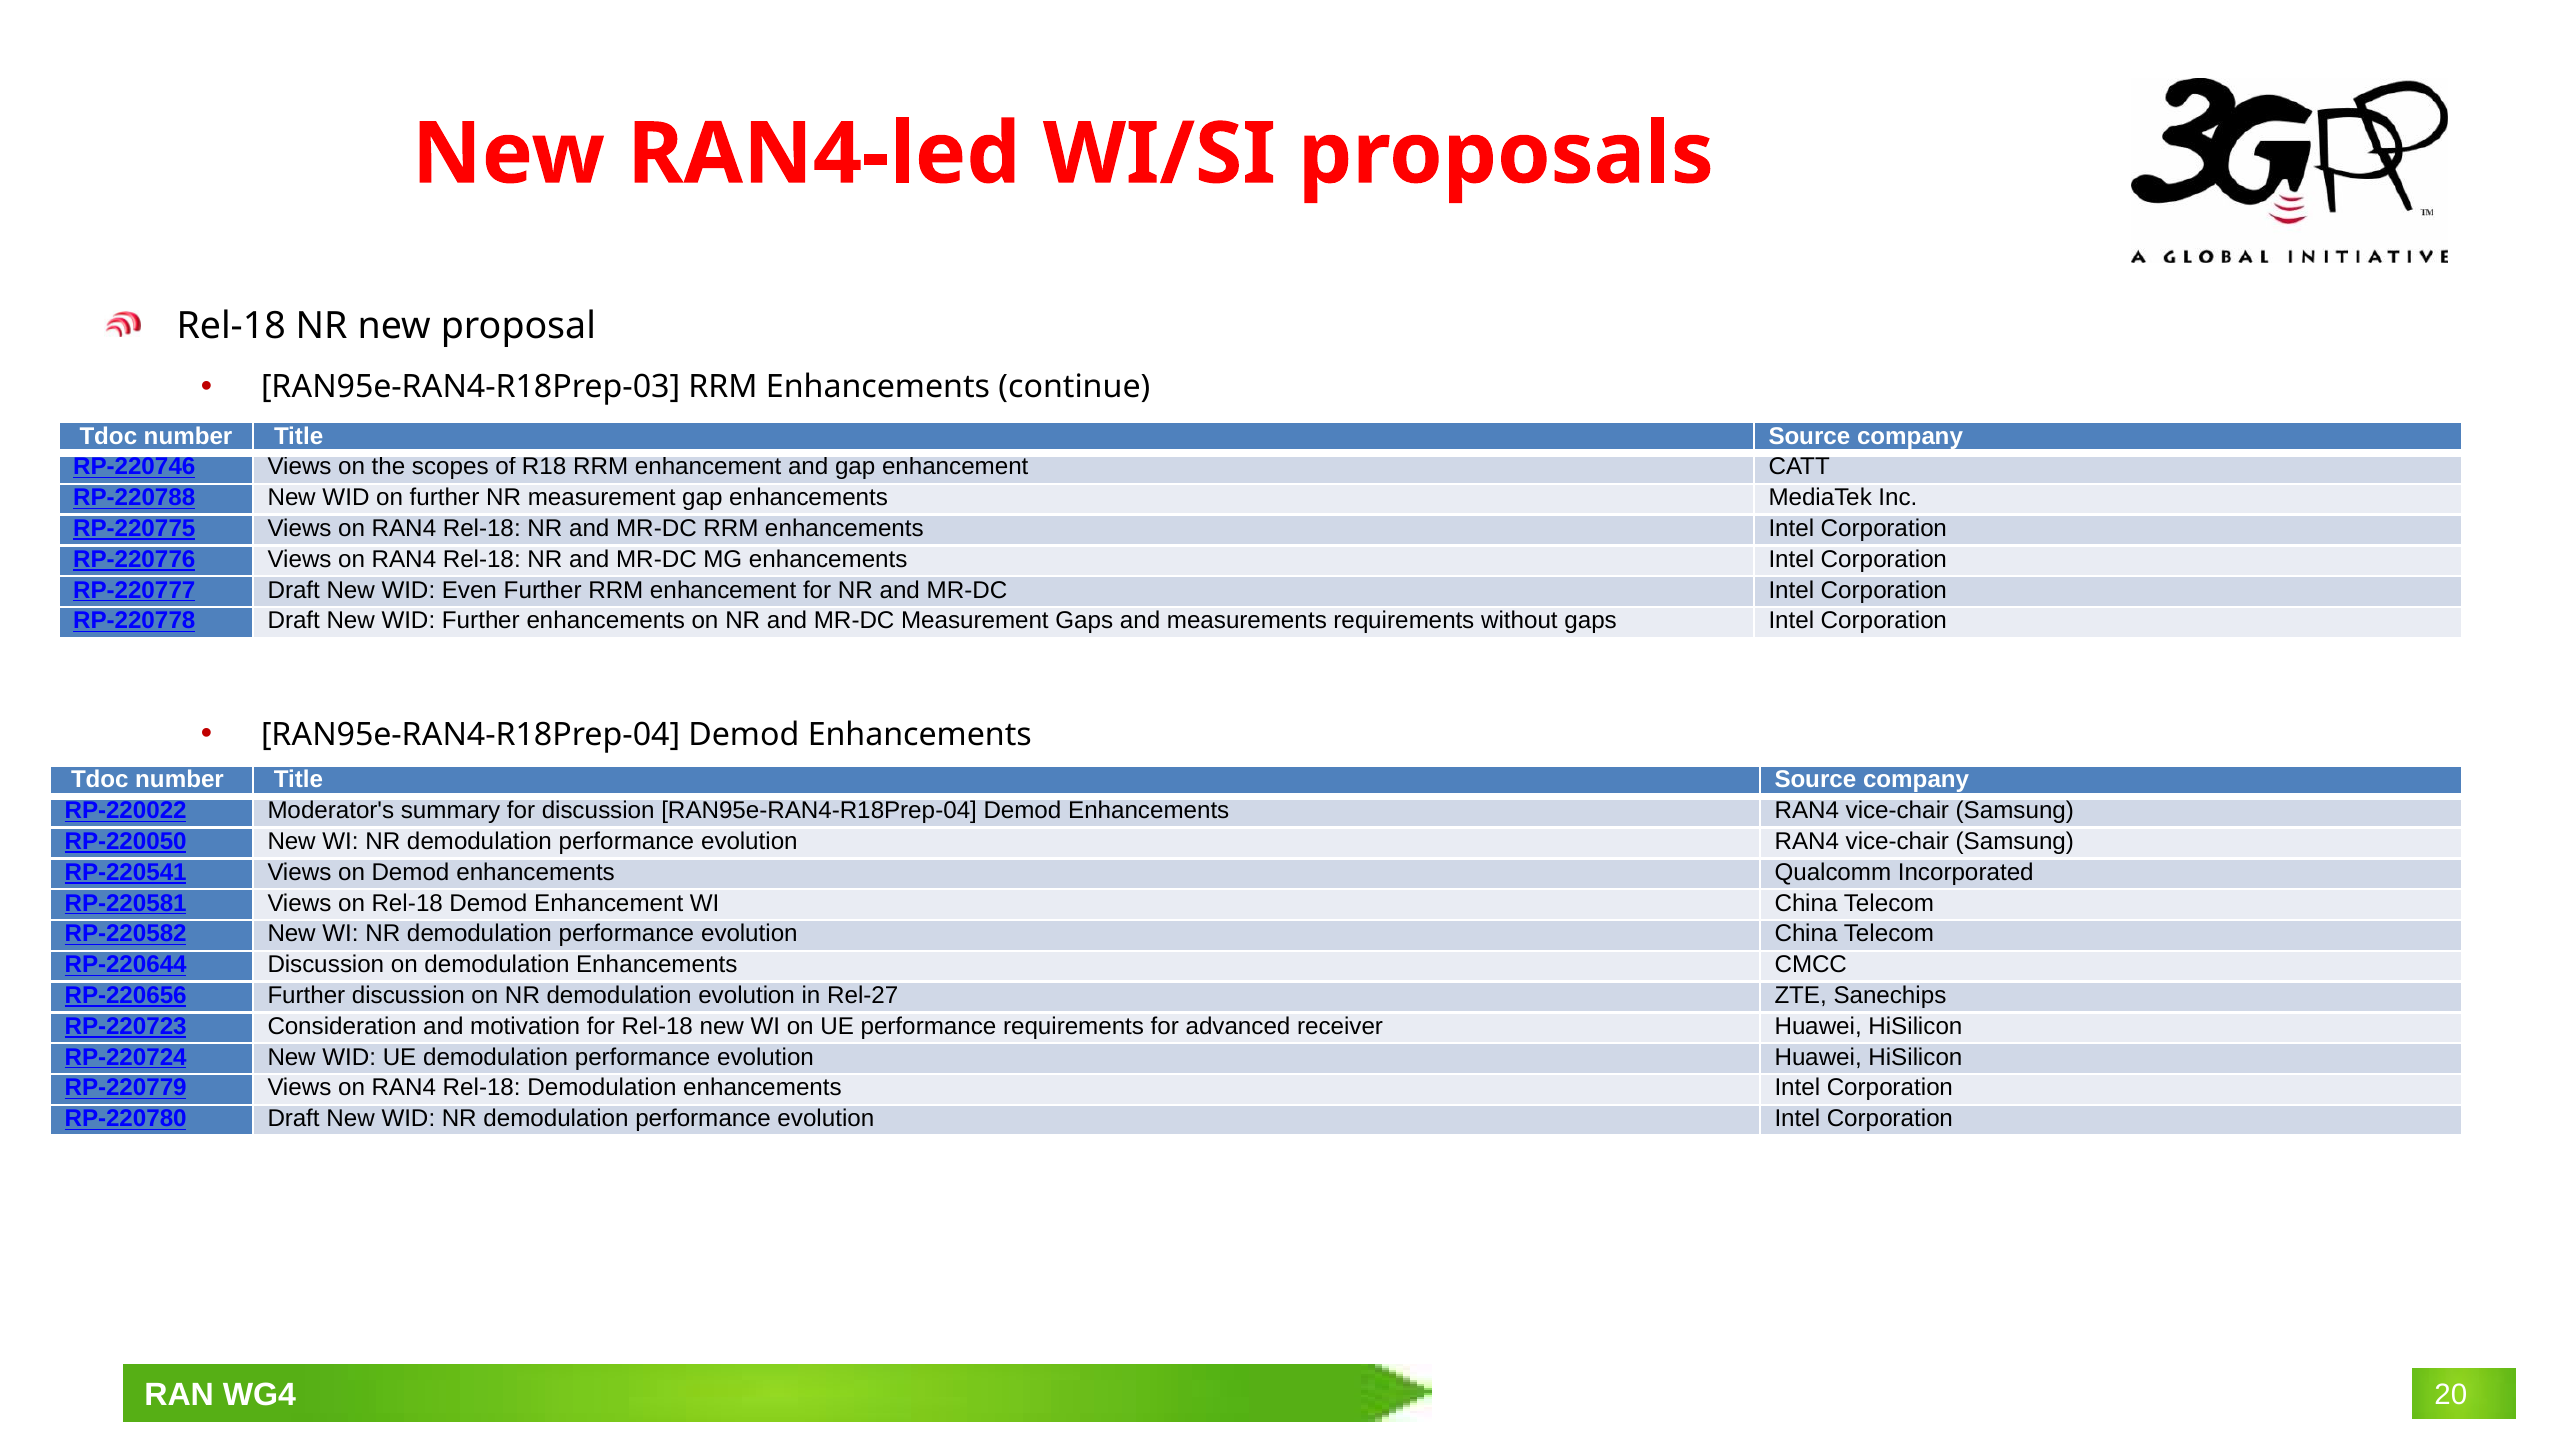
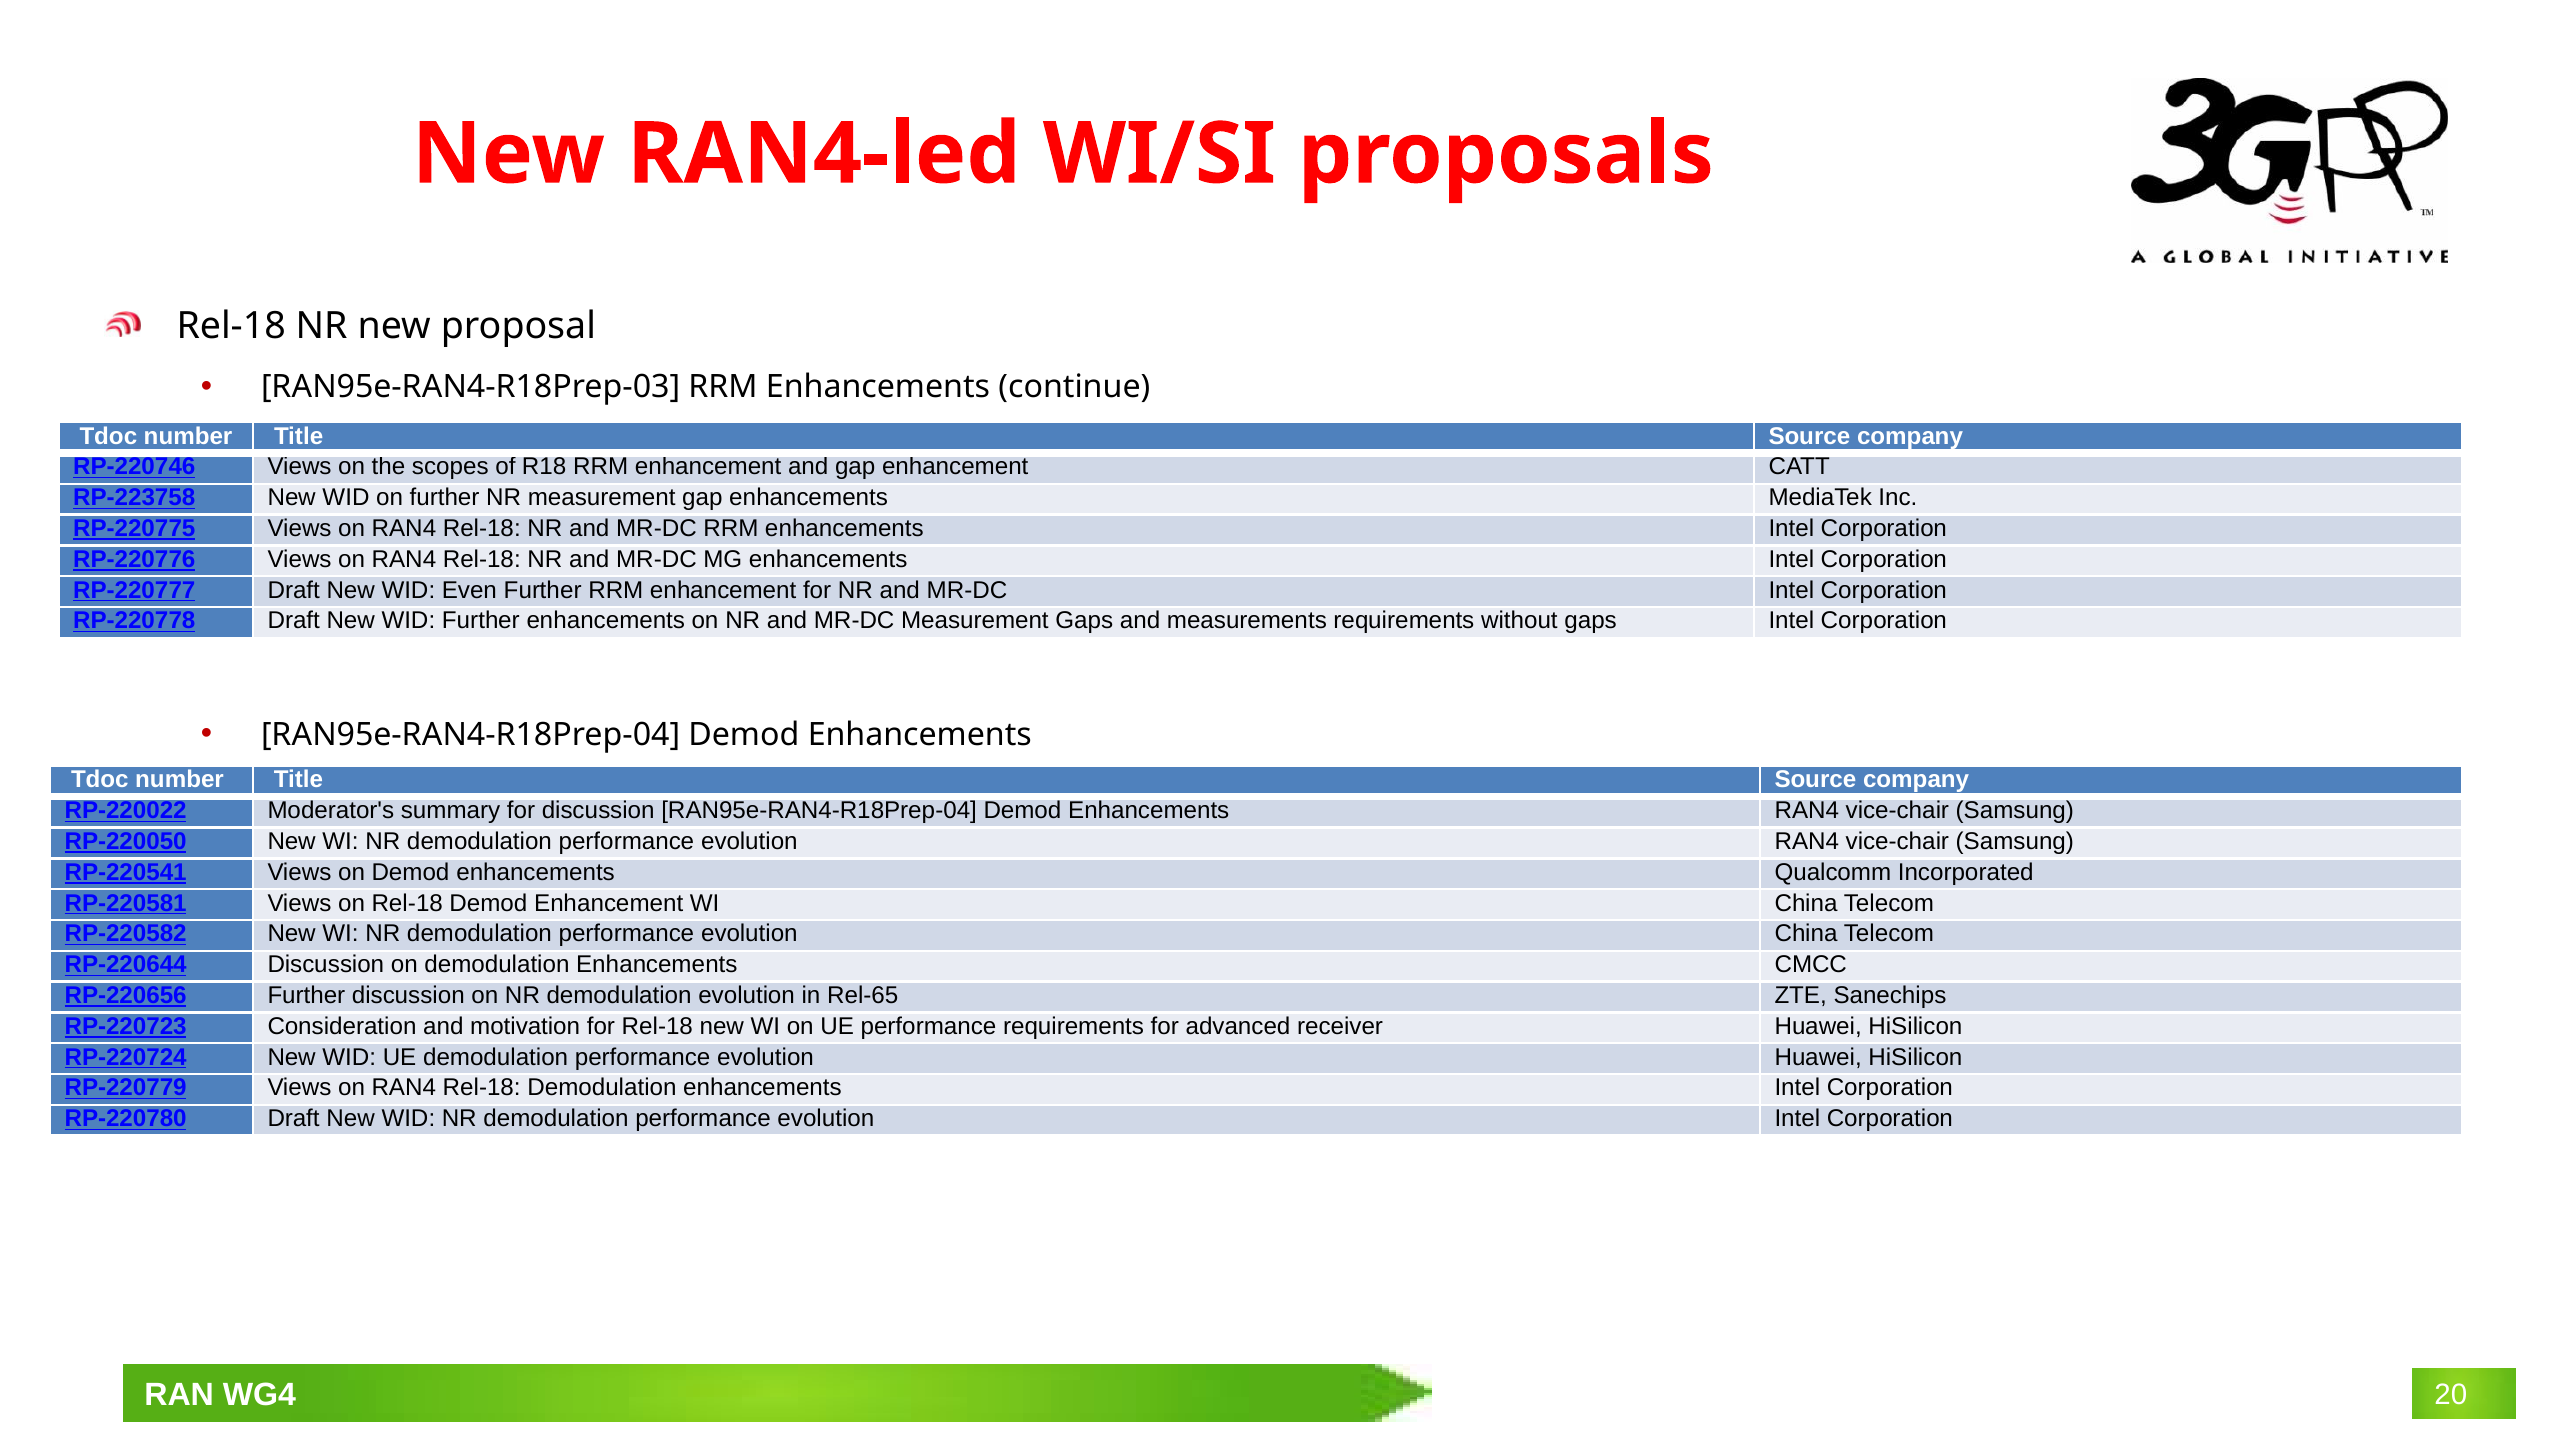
RP-220788: RP-220788 -> RP-223758
Rel-27: Rel-27 -> Rel-65
